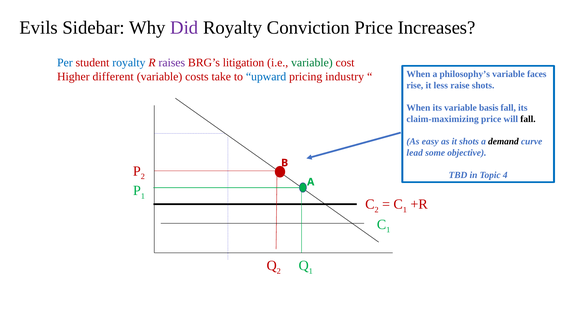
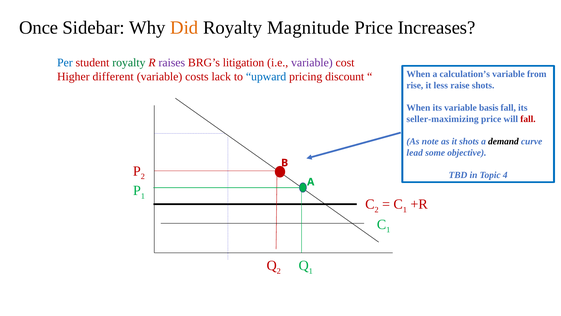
Evils: Evils -> Once
Did colour: purple -> orange
Conviction: Conviction -> Magnitude
royalty at (129, 62) colour: blue -> green
variable at (312, 62) colour: green -> purple
take: take -> lack
industry: industry -> discount
philosophy’s: philosophy’s -> calculation’s
faces: faces -> from
claim-maximizing: claim-maximizing -> seller-maximizing
fall at (528, 119) colour: black -> red
easy: easy -> note
